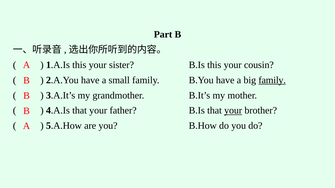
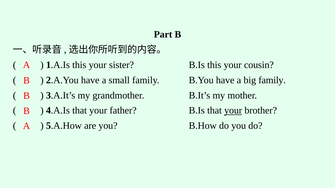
family at (272, 80) underline: present -> none
